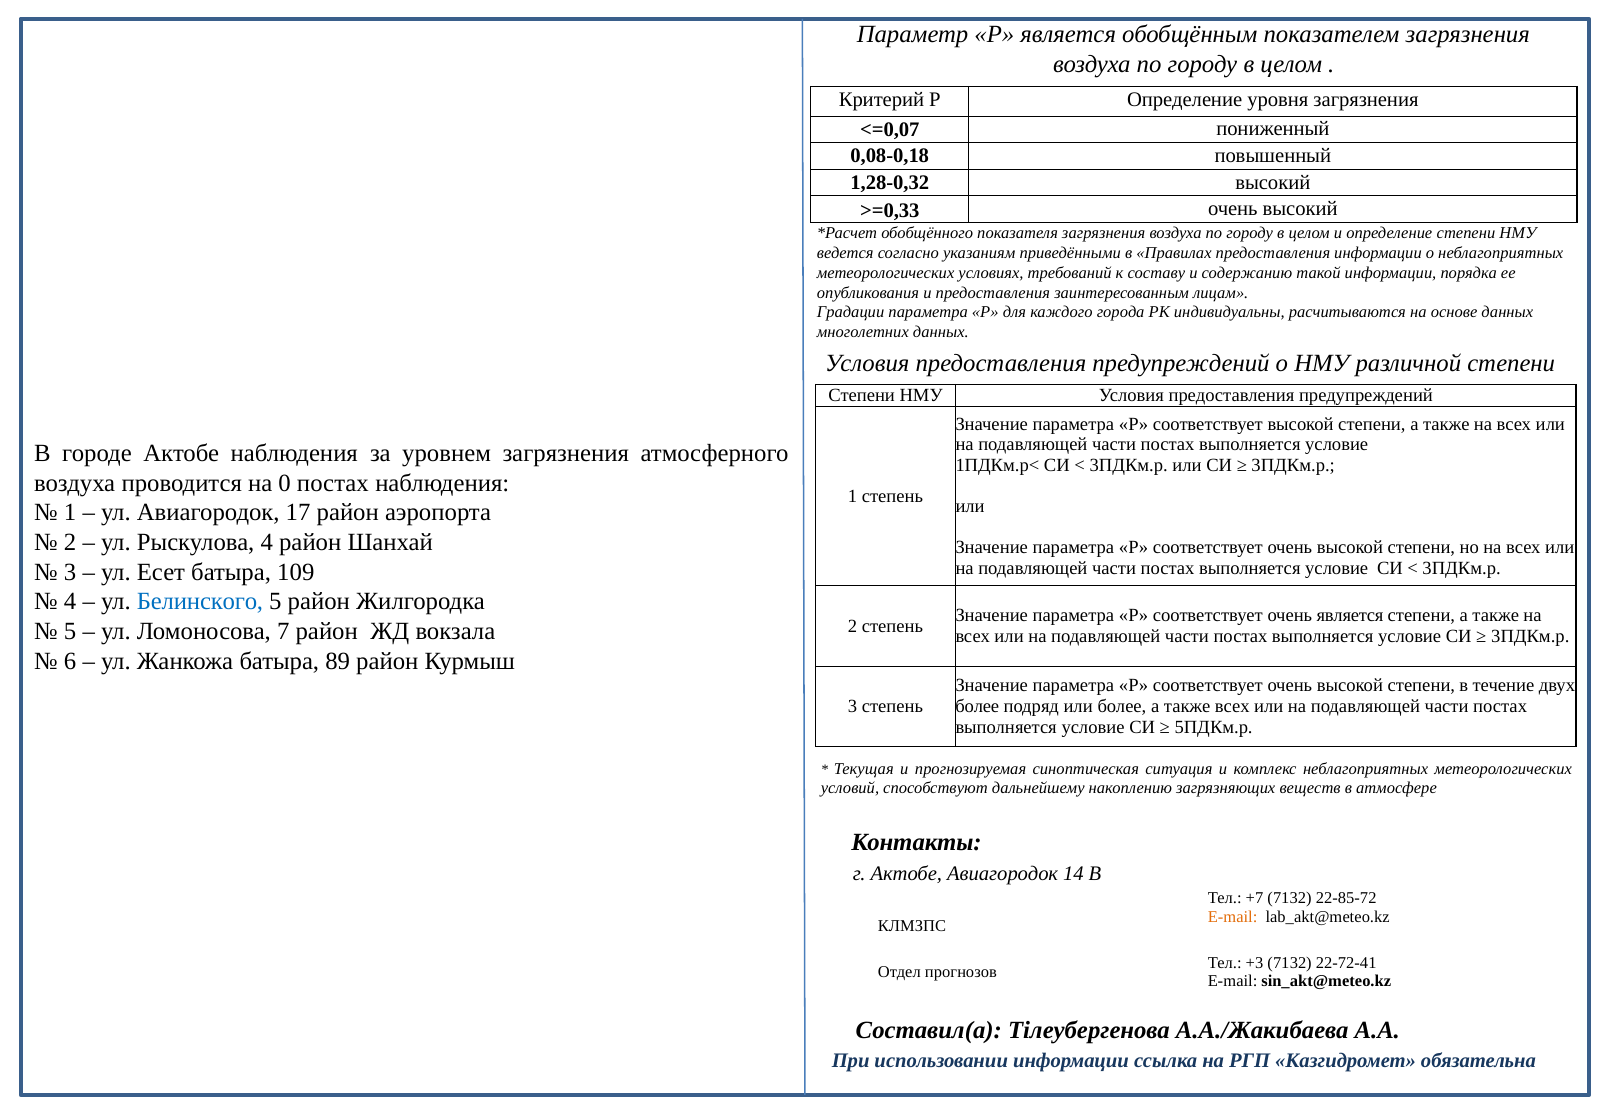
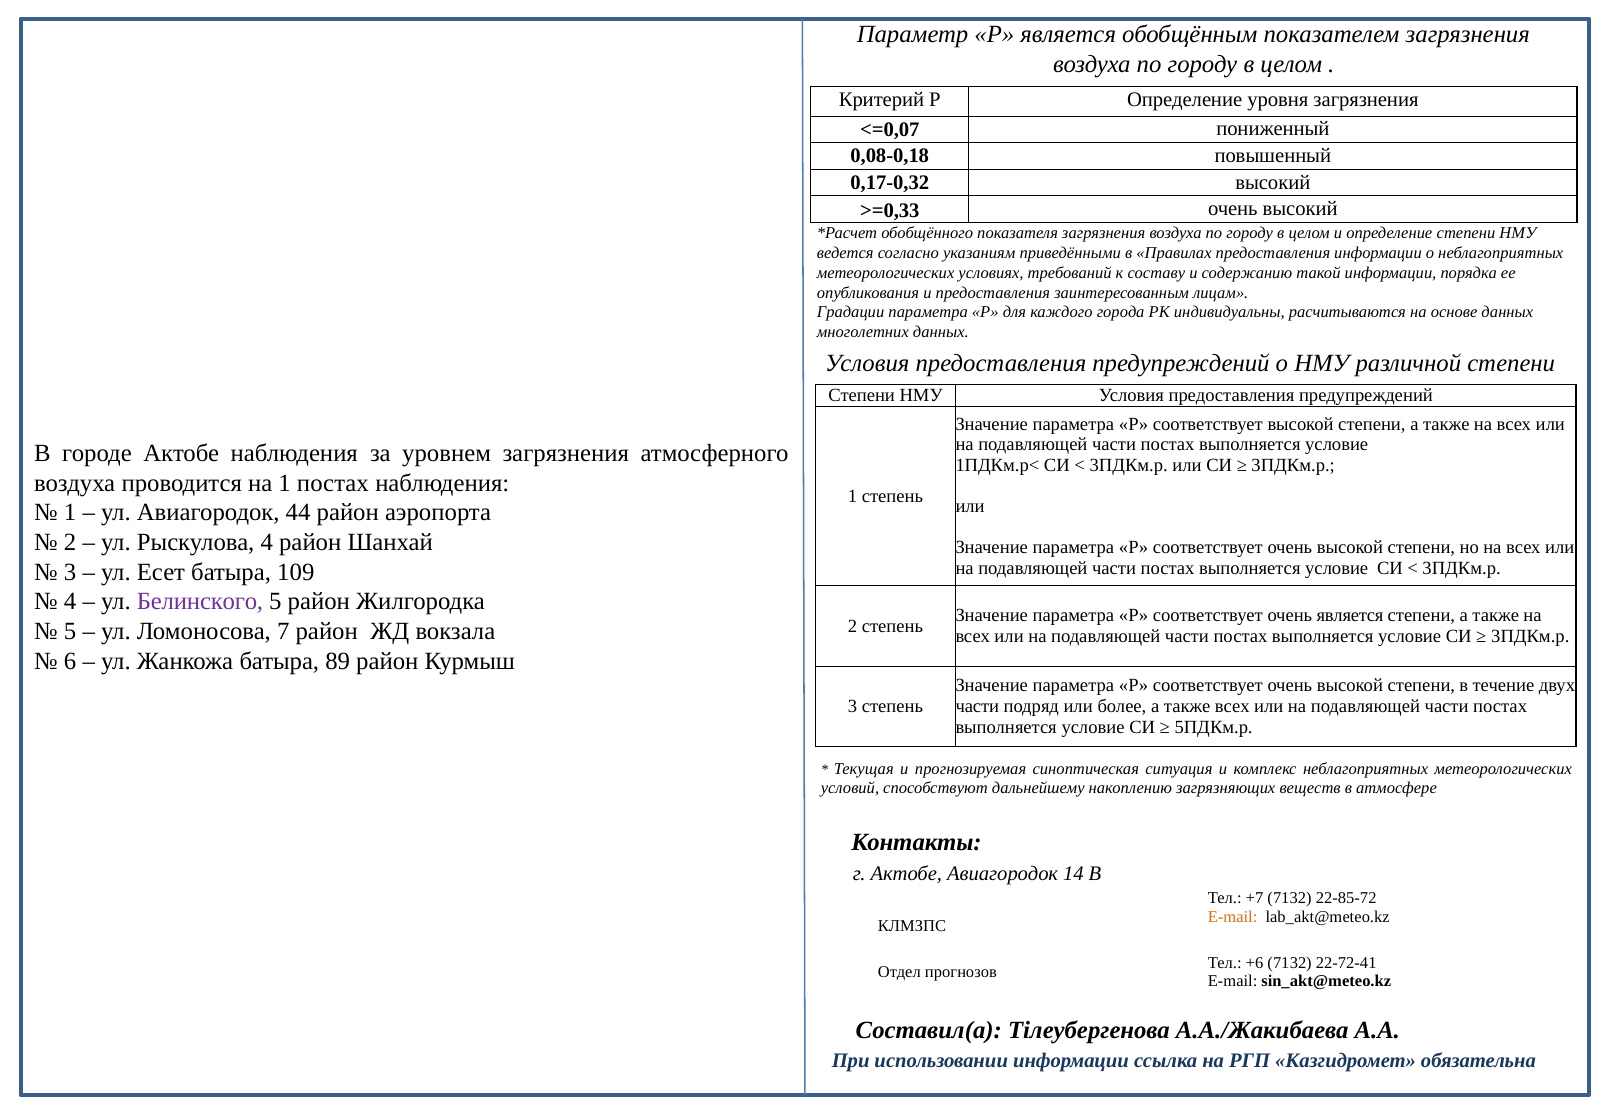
1,28-0,32: 1,28-0,32 -> 0,17-0,32
на 0: 0 -> 1
17: 17 -> 44
Белинского colour: blue -> purple
более at (977, 707): более -> части
+3: +3 -> +6
